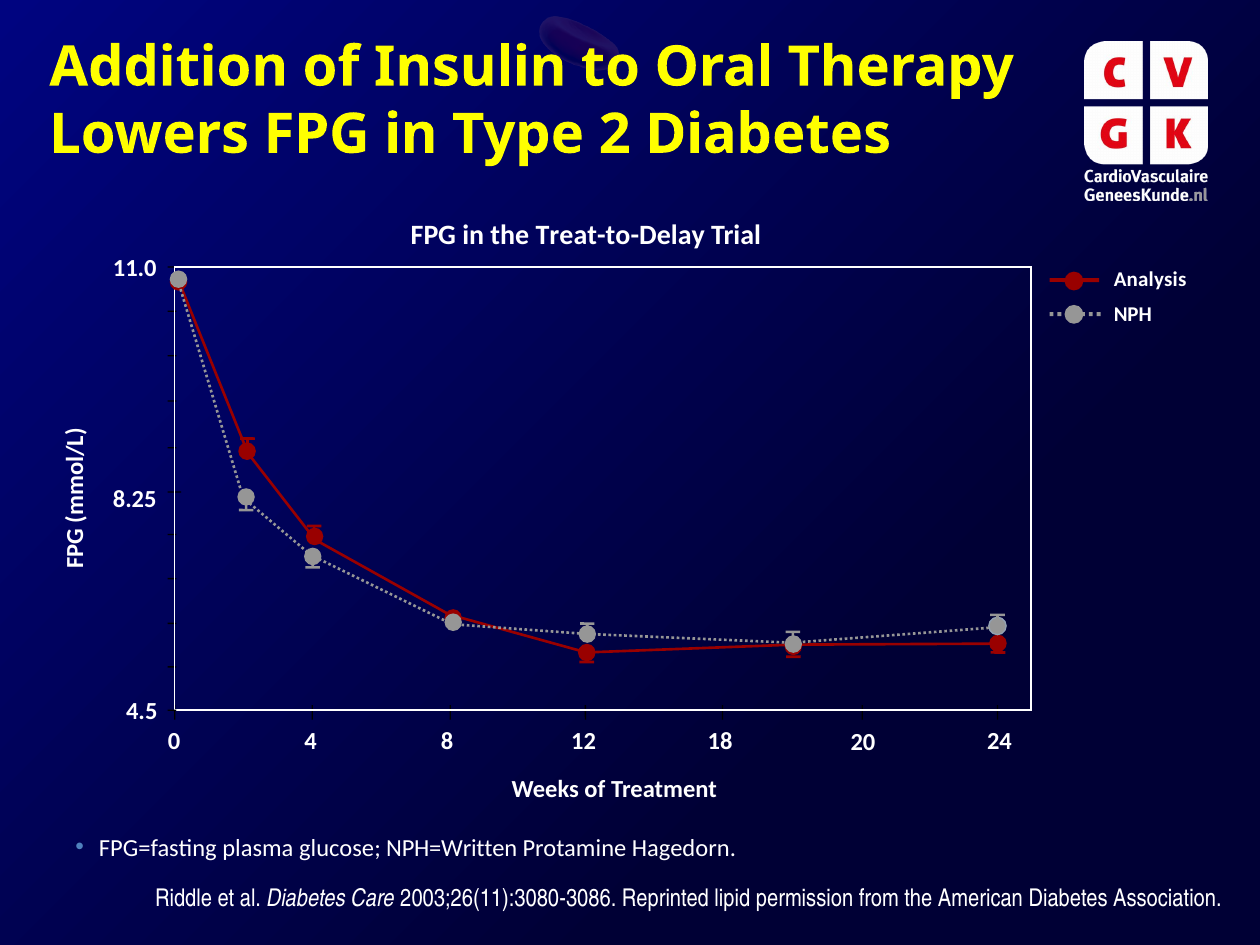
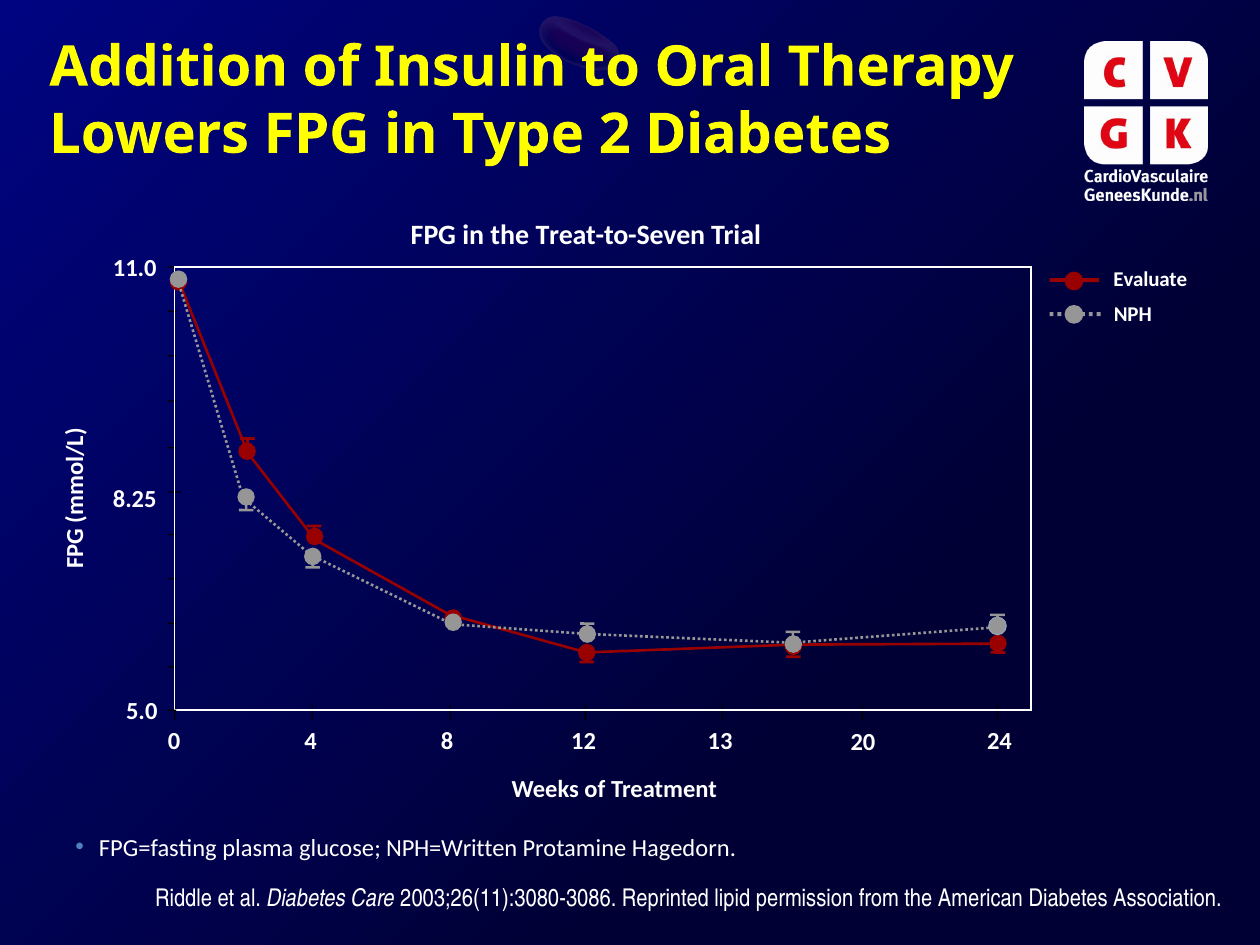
Treat-to-Delay: Treat-to-Delay -> Treat-to-Seven
Analysis: Analysis -> Evaluate
4.5: 4.5 -> 5.0
18: 18 -> 13
